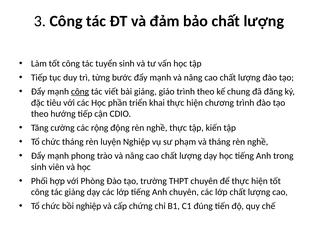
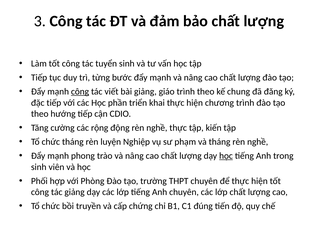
đặc tiêu: tiêu -> tiếp
học at (226, 156) underline: none -> present
bồi nghiệp: nghiệp -> truyền
